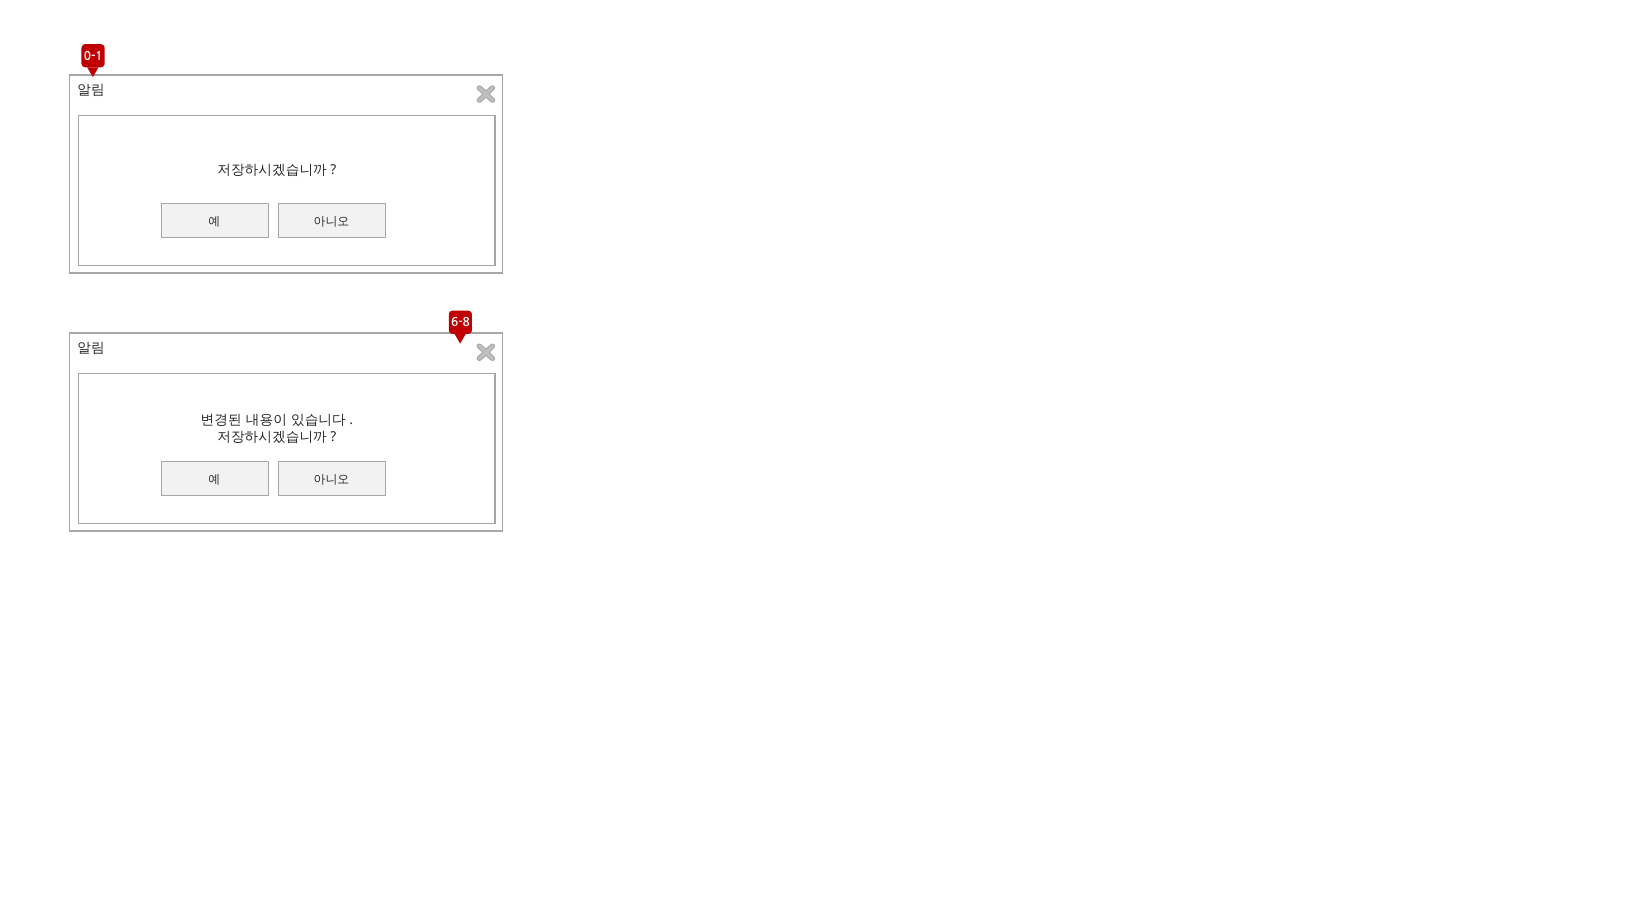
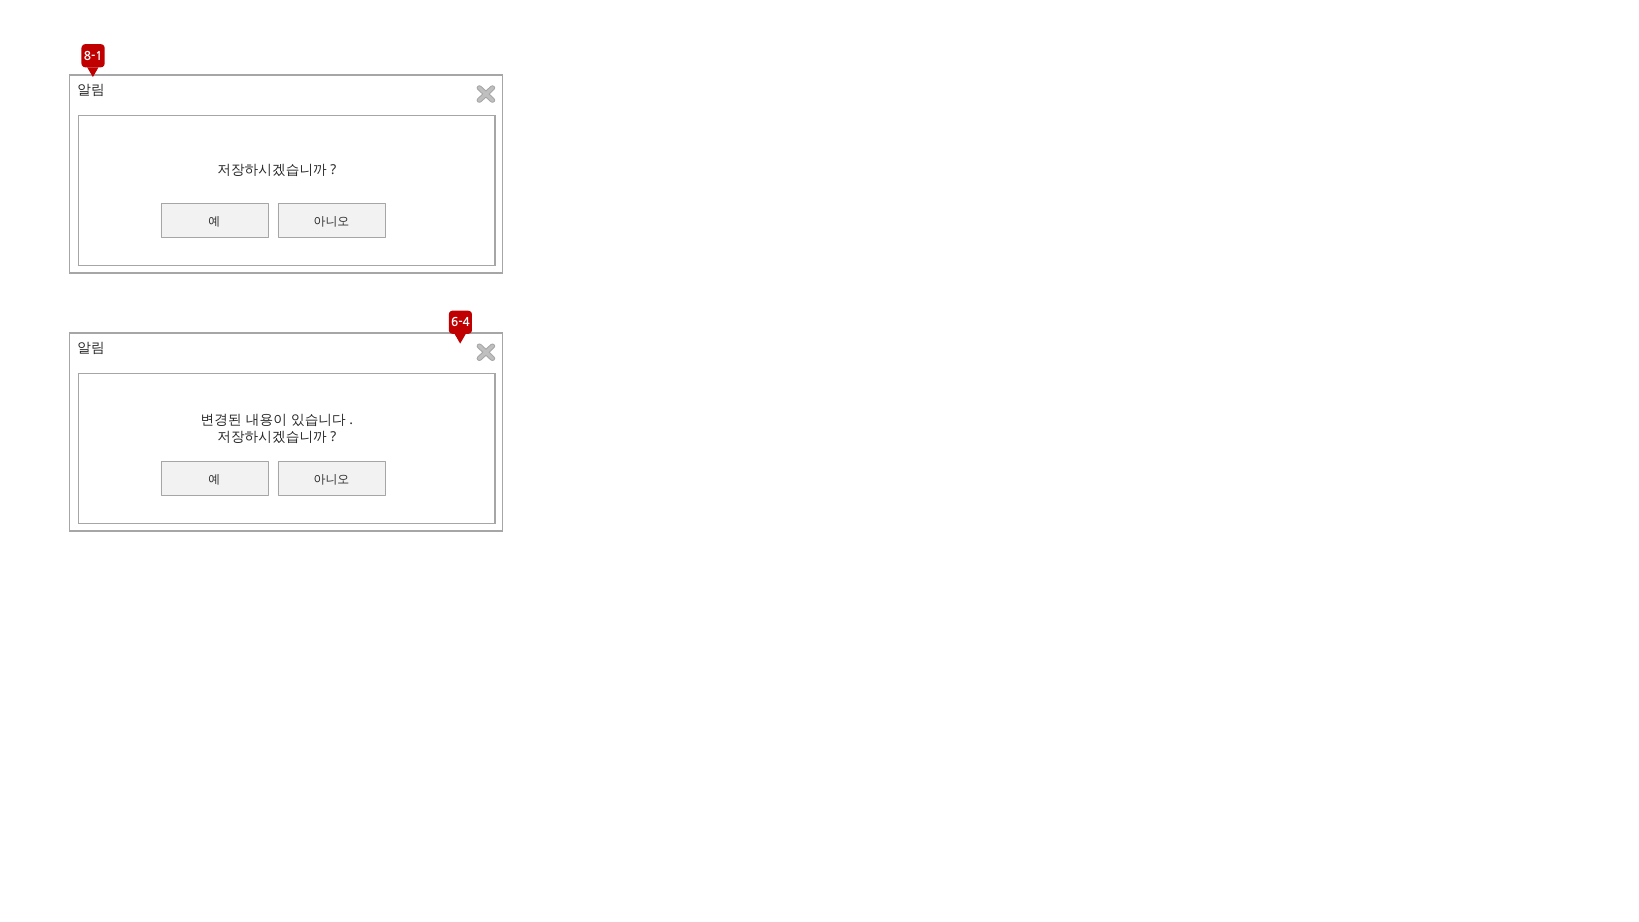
0-1: 0-1 -> 8-1
6-8: 6-8 -> 6-4
